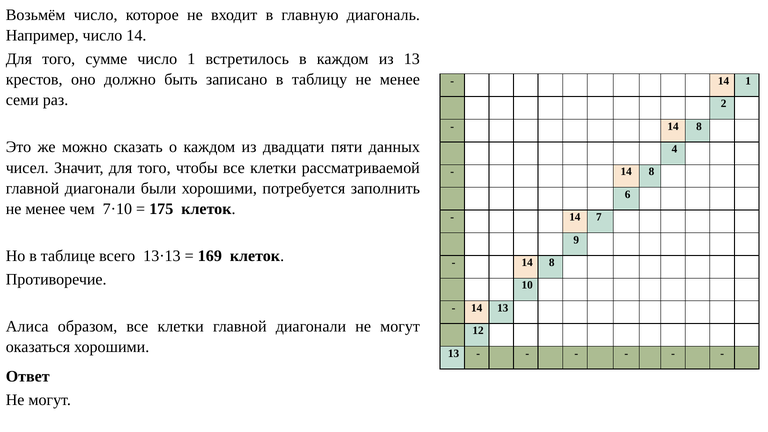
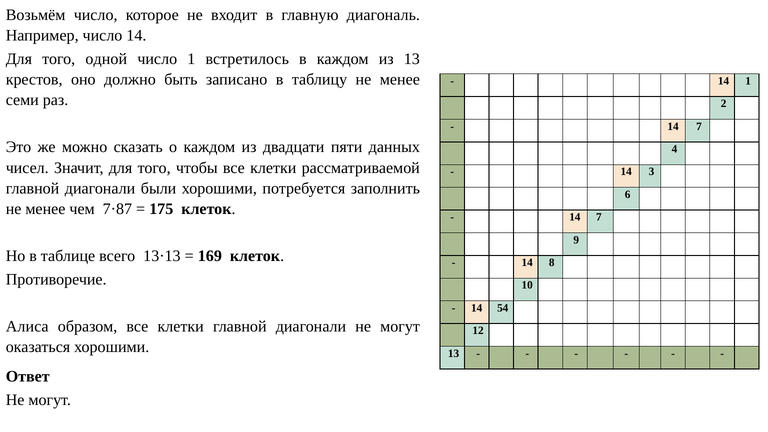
сумме: сумме -> одной
8 at (699, 126): 8 -> 7
8 at (651, 172): 8 -> 3
7·10: 7·10 -> 7·87
14 13: 13 -> 54
